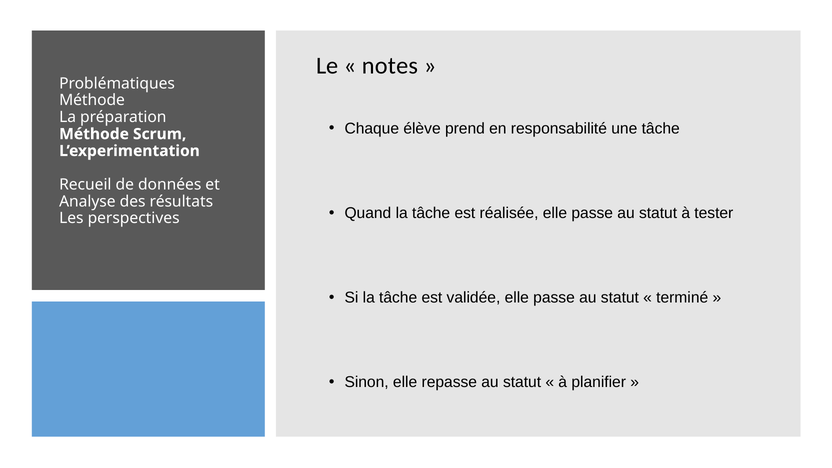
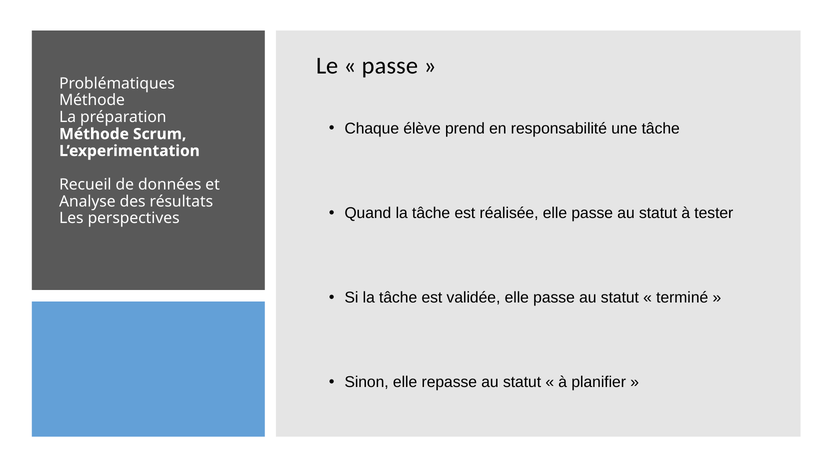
notes at (390, 66): notes -> passe
